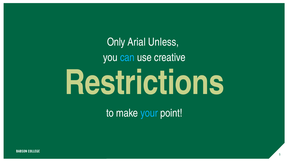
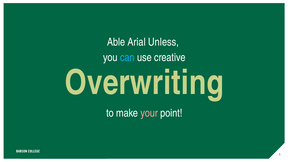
Only: Only -> Able
Restrictions: Restrictions -> Overwriting
your colour: light blue -> pink
